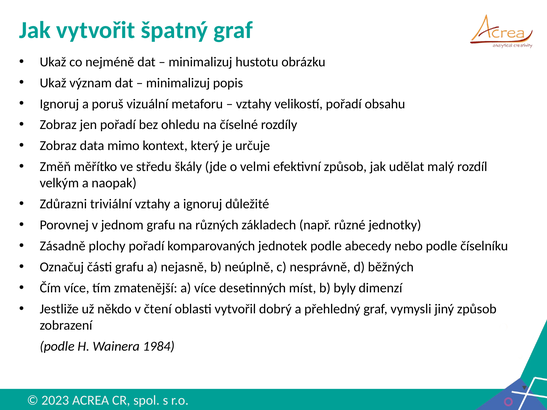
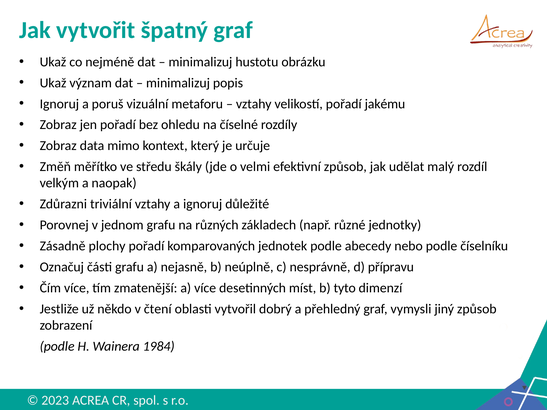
obsahu: obsahu -> jakému
běžných: běžných -> přípravu
byly: byly -> tyto
